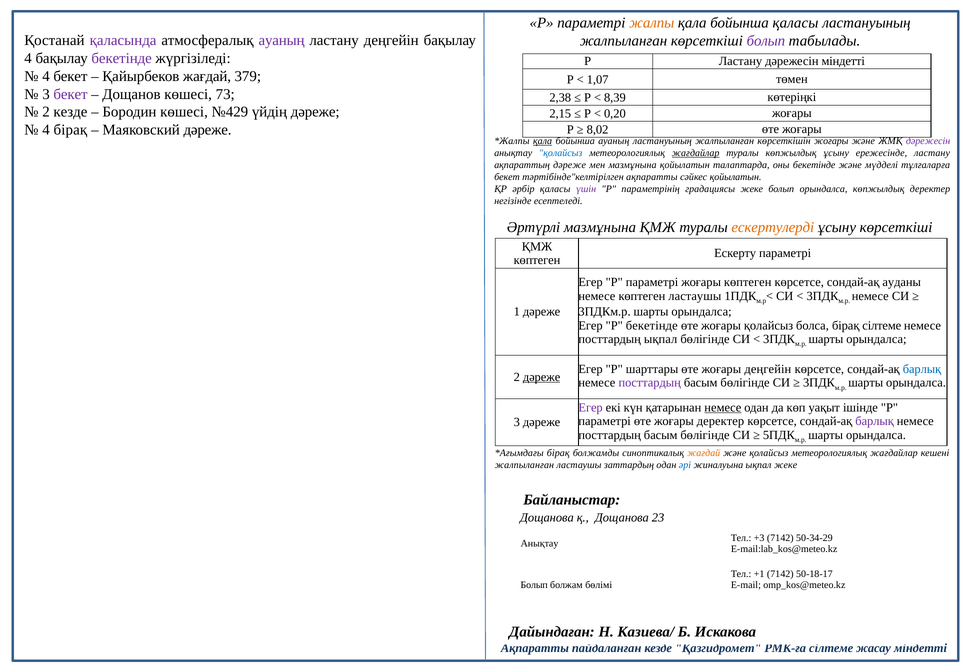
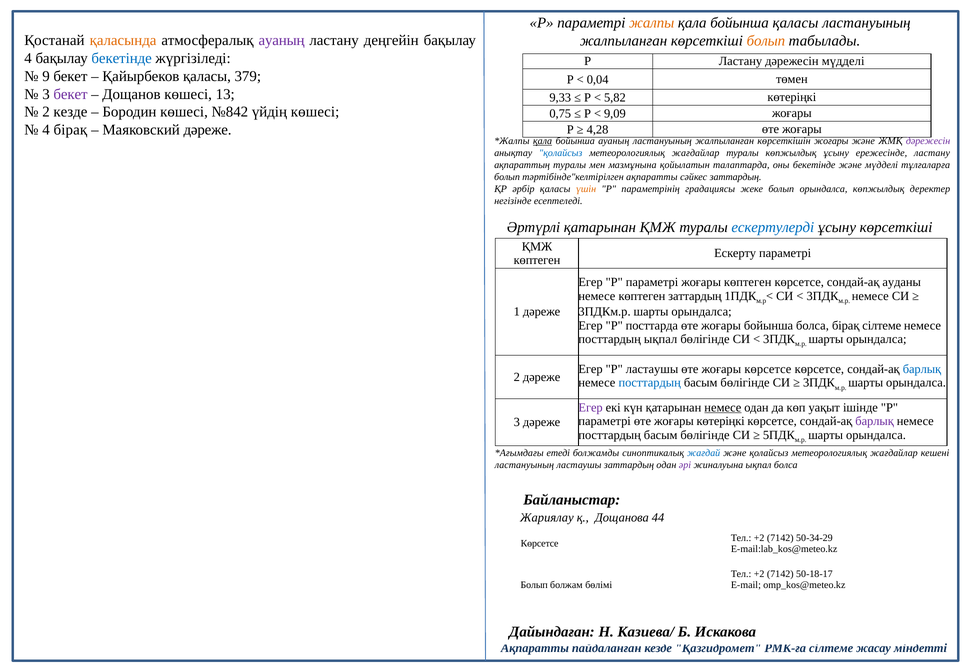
қаласында colour: purple -> orange
болып at (766, 41) colour: purple -> orange
бекетінде at (122, 58) colour: purple -> blue
дәрежесін міндетті: міндетті -> мүдделі
4 at (46, 76): 4 -> 9
Қайырбеков жағдай: жағдай -> қаласы
1,07: 1,07 -> 0,04
73: 73 -> 13
2,38: 2,38 -> 9,33
8,39: 8,39 -> 5,82
№429: №429 -> №842
үйдің дәреже: дәреже -> көшесі
2,15: 2,15 -> 0,75
0,20: 0,20 -> 9,09
8,02: 8,02 -> 4,28
жағдайлар at (696, 153) underline: present -> none
ақпараттың дәреже: дәреже -> туралы
бекет at (507, 177): бекет -> болып
сәйкес қойылатын: қойылатын -> заттардың
үшін colour: purple -> orange
Әртүрлі мазмұнына: мазмұнына -> қатарынан
ескертулерді colour: orange -> blue
көптеген ластаушы: ластаушы -> заттардың
P бекетінде: бекетінде -> посттарда
жоғары қолайсыз: қолайсыз -> бойынша
Р шарттары: шарттары -> ластаушы
жоғары деңгейін: деңгейін -> көрсетсе
дәреже at (542, 377) underline: present -> none
посттардың at (650, 383) colour: purple -> blue
жоғары деректер: деректер -> көтеріңкі
бірақ at (558, 453): бірақ -> етеді
жағдай at (704, 453) colour: orange -> blue
жалпыланған at (524, 465): жалпыланған -> ластануының
әрі colour: blue -> purple
ықпал жеке: жеке -> болса
Дощанова at (547, 518): Дощанова -> Жариялау
23: 23 -> 44
+3 at (759, 538): +3 -> +2
Анықтау at (540, 543): Анықтау -> Көрсетсе
+1 at (759, 574): +1 -> +2
